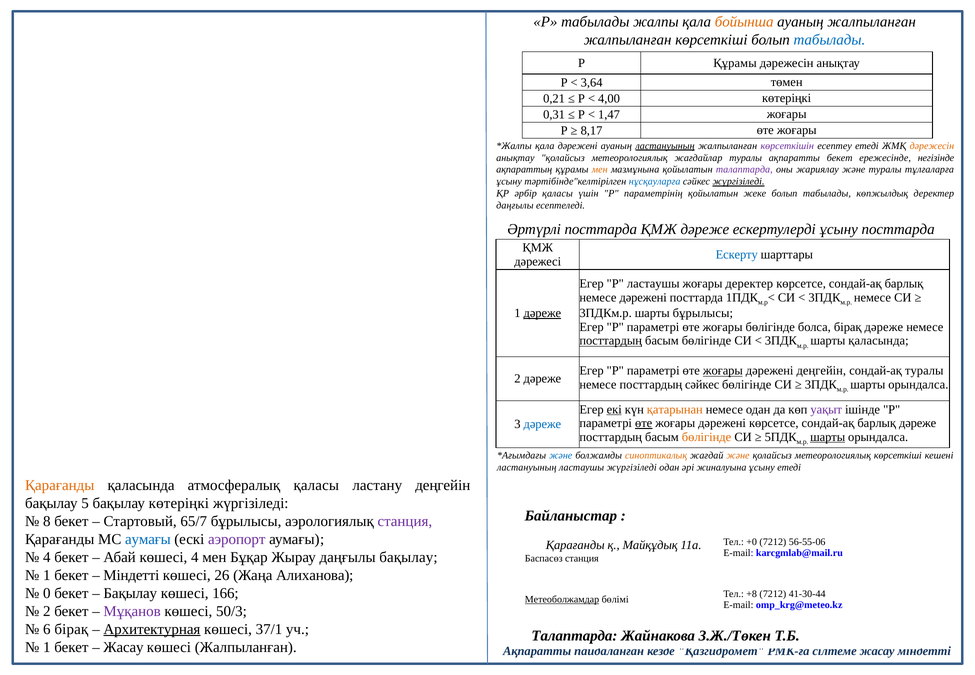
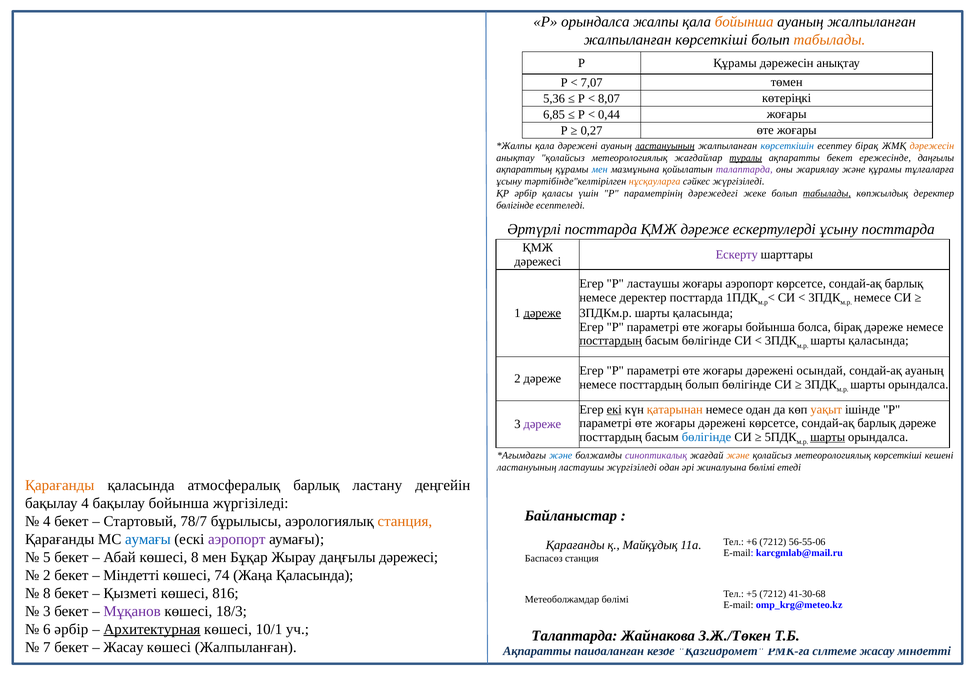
Р табылады: табылады -> орындалса
табылады at (829, 40) colour: blue -> orange
3,64: 3,64 -> 7,07
0,21: 0,21 -> 5,36
4,00: 4,00 -> 8,07
0,31: 0,31 -> 6,85
1,47: 1,47 -> 0,44
8,17: 8,17 -> 0,27
көрсеткішін colour: purple -> blue
есептеу етеді: етеді -> бірақ
туралы at (746, 158) underline: none -> present
ережесінде негізінде: негізінде -> даңғылы
мен at (600, 170) colour: orange -> blue
және туралы: туралы -> құрамы
нұсқауларға colour: blue -> orange
жүргізіледі at (739, 182) underline: present -> none
параметрінің қойылатын: қойылатын -> дәрежедегі
табылады at (827, 194) underline: none -> present
даңғылы at (515, 206): даңғылы -> бөлігінде
Ескерту colour: blue -> purple
жоғары деректер: деректер -> аэропорт
немесе дәрежені: дәрежені -> деректер
3ПДКм.р шарты бұрылысы: бұрылысы -> қаласында
жоғары бөлігінде: бөлігінде -> бойынша
жоғары at (723, 371) underline: present -> none
дәрежені деңгейін: деңгейін -> осындай
сондай-ақ туралы: туралы -> ауаның
посттардың сәйкес: сәйкес -> болып
уақыт colour: purple -> orange
өте at (644, 423) underline: present -> none
дәреже at (542, 424) colour: blue -> purple
бөлігінде at (706, 437) colour: orange -> blue
синоптикалық colour: orange -> purple
жиналуына ұсыну: ұсыну -> бөлімі
атмосфералық қаласы: қаласы -> барлық
бақылау 5: 5 -> 4
бақылау көтеріңкі: көтеріңкі -> бойынша
8 at (47, 521): 8 -> 4
65/7: 65/7 -> 78/7
станция at (405, 521) colour: purple -> orange
+0: +0 -> +6
4 at (47, 557): 4 -> 5
көшесі 4: 4 -> 8
даңғылы бақылау: бақылау -> дәрежесі
1 at (47, 575): 1 -> 2
26: 26 -> 74
Жаңа Алиханова: Алиханова -> Қаласында
0 at (47, 593): 0 -> 8
Бақылау at (130, 593): Бақылау -> Қызметі
166: 166 -> 816
+8: +8 -> +5
41-30-44: 41-30-44 -> 41-30-68
Метеоболжамдар underline: present -> none
2 at (47, 611): 2 -> 3
50/3: 50/3 -> 18/3
6 бірақ: бірақ -> әрбір
37/1: 37/1 -> 10/1
1 at (47, 647): 1 -> 7
